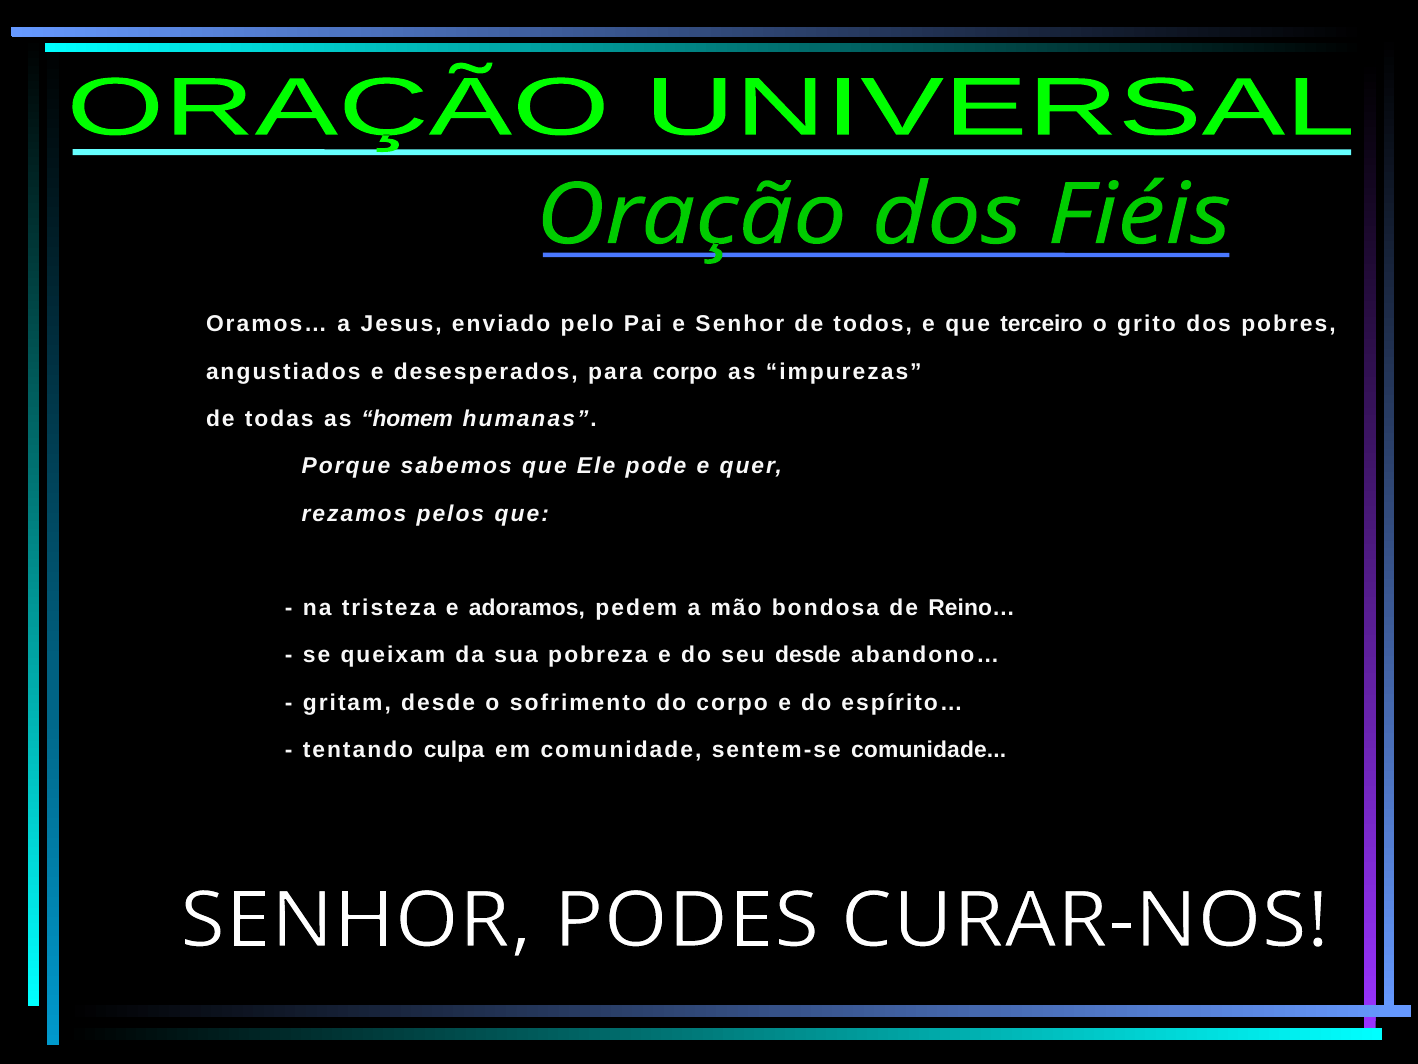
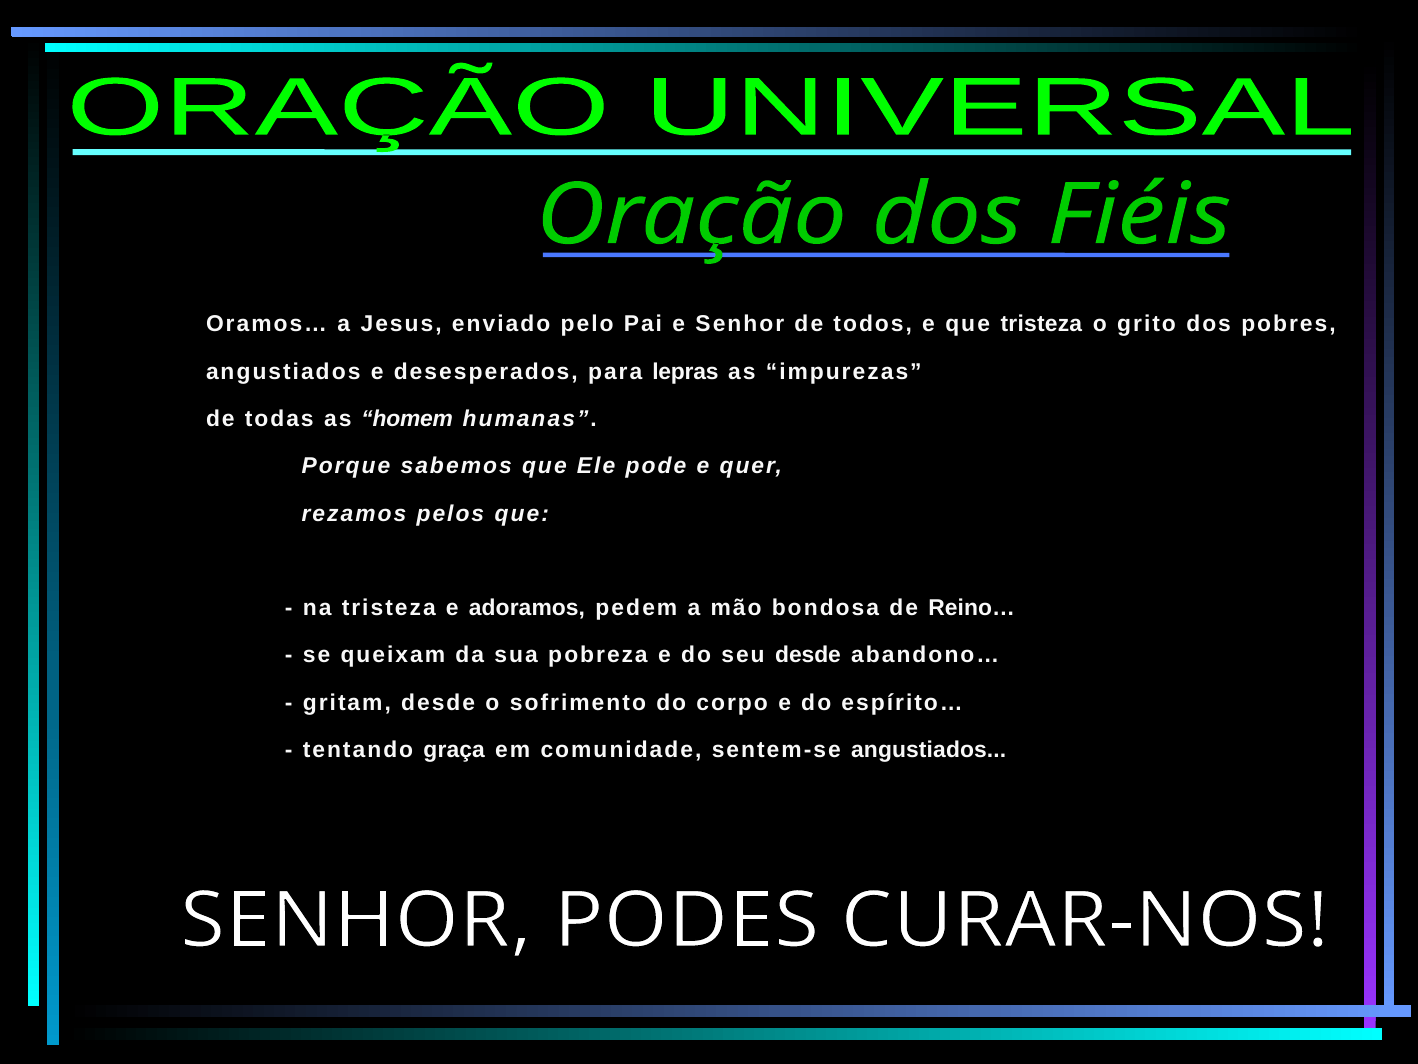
que terceiro: terceiro -> tristeza
para corpo: corpo -> lepras
culpa: culpa -> graça
sentem-se comunidade: comunidade -> angustiados
